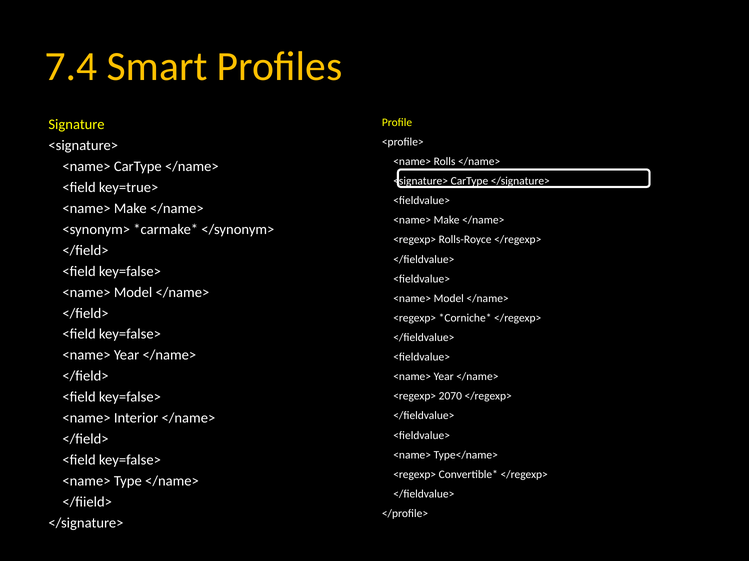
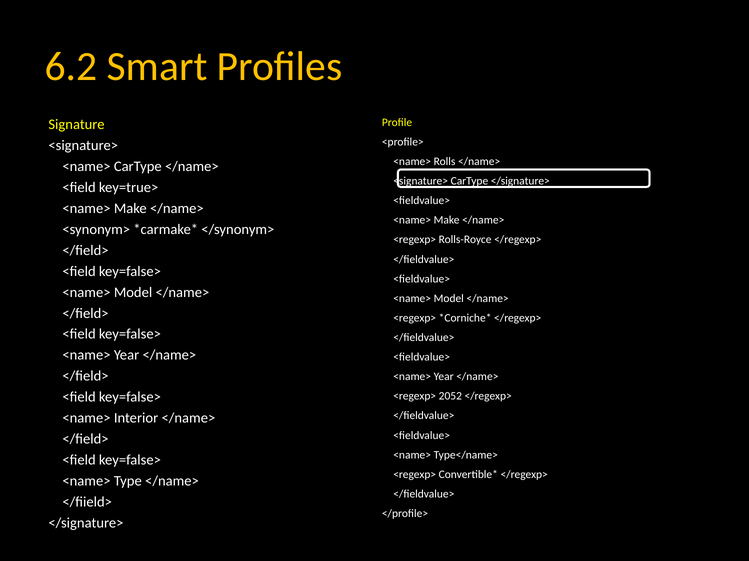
7.4: 7.4 -> 6.2
2070: 2070 -> 2052
